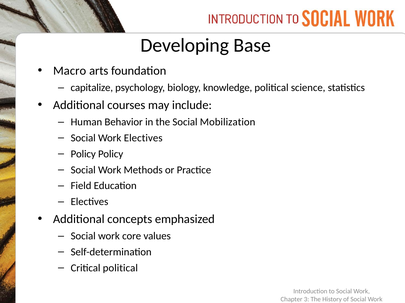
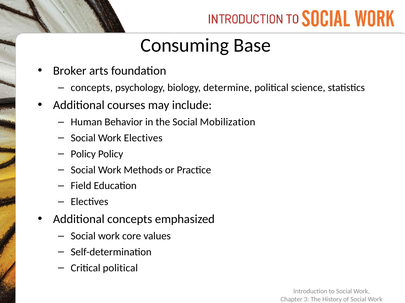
Developing: Developing -> Consuming
Macro: Macro -> Broker
capitalize at (92, 88): capitalize -> concepts
knowledge: knowledge -> determine
